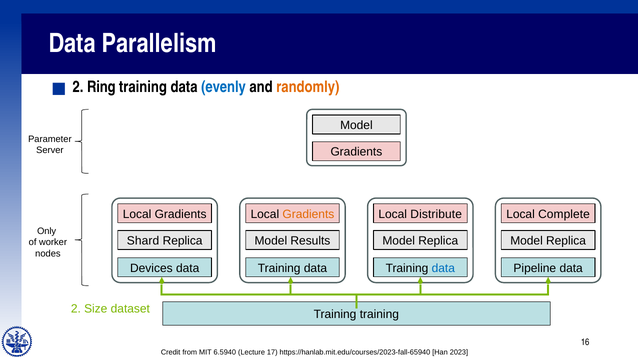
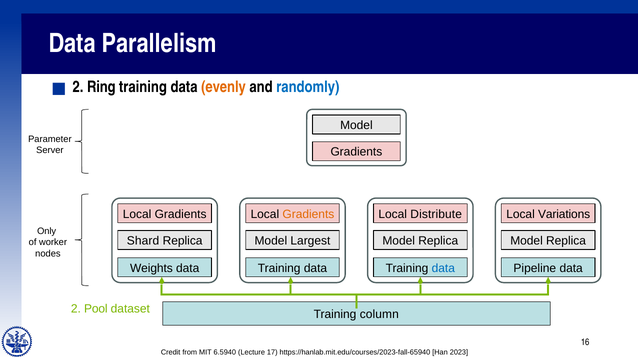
evenly colour: blue -> orange
randomly colour: orange -> blue
Complete: Complete -> Variations
Results: Results -> Largest
Devices: Devices -> Weights
Size: Size -> Pool
Training training: training -> column
